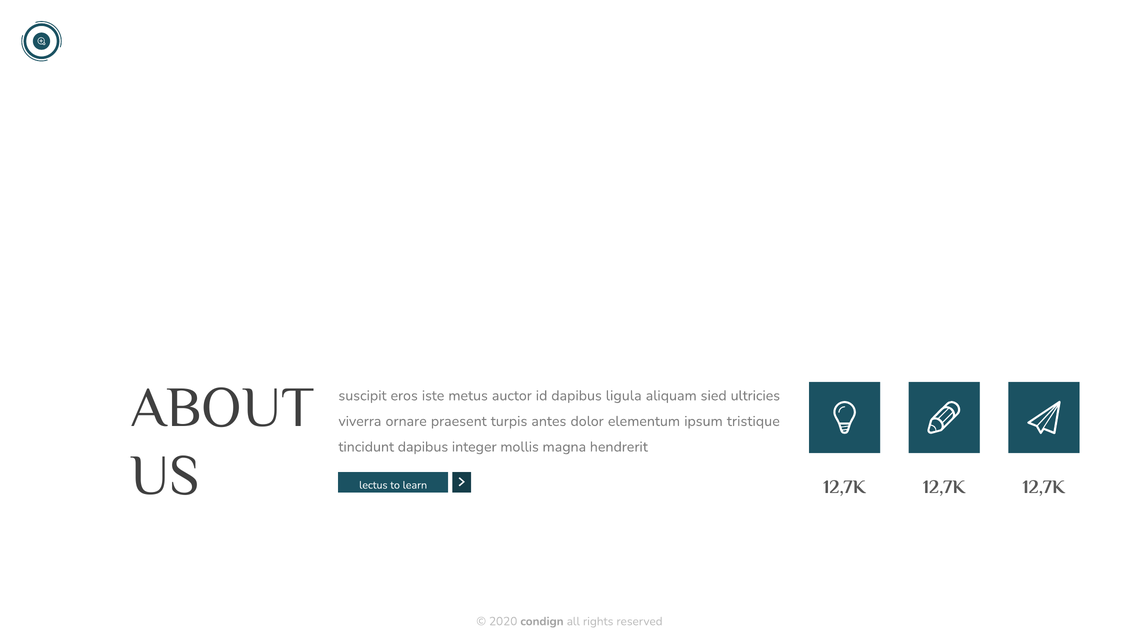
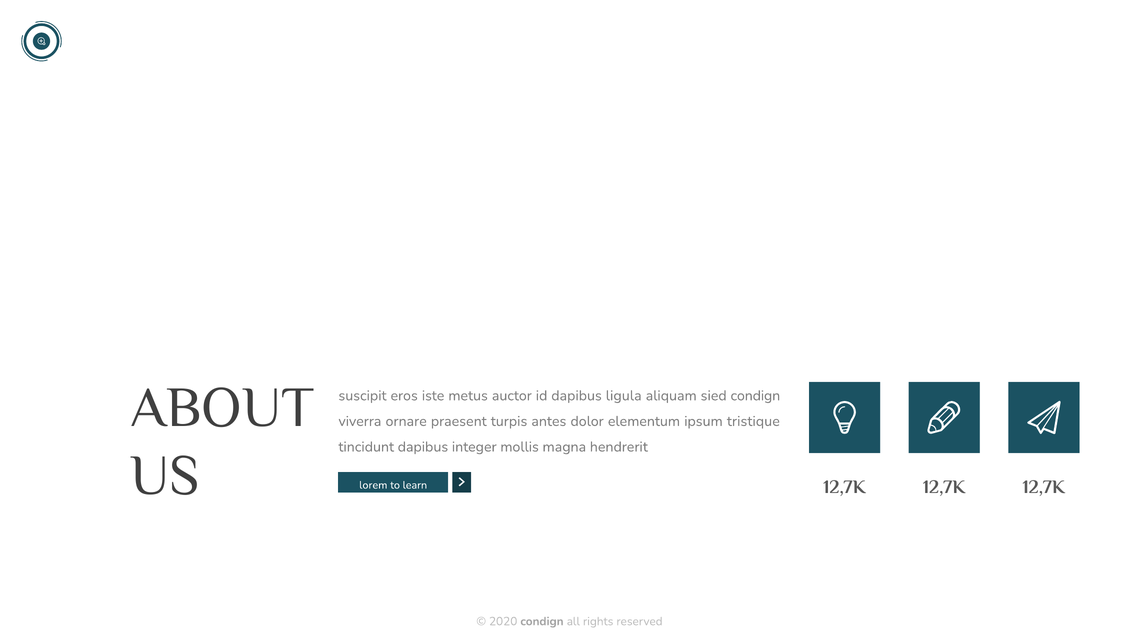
sied ultricies: ultricies -> condign
lectus: lectus -> lorem
